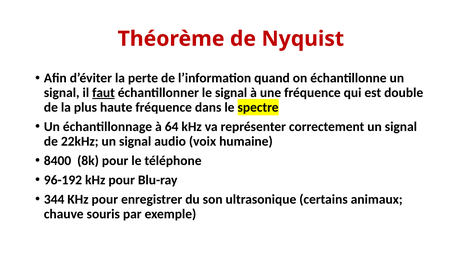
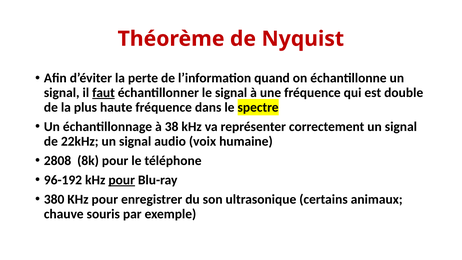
64: 64 -> 38
8400: 8400 -> 2808
pour at (122, 180) underline: none -> present
344: 344 -> 380
